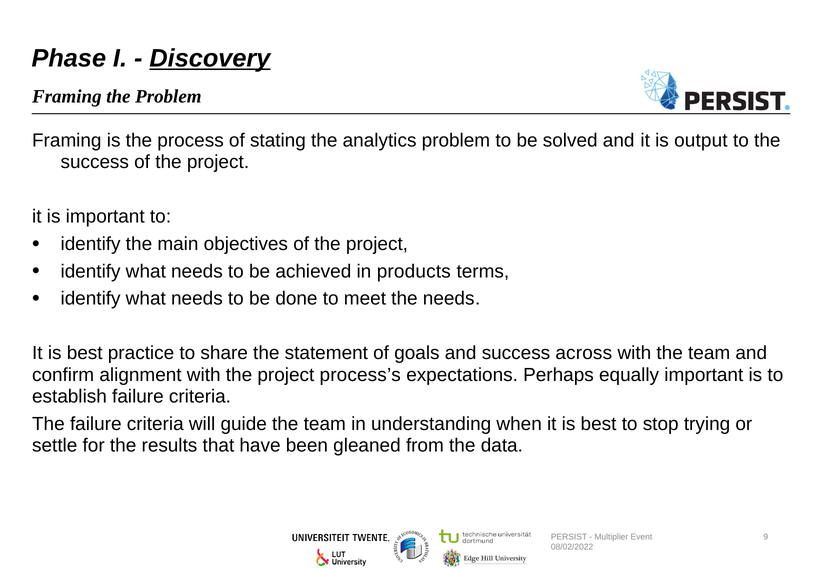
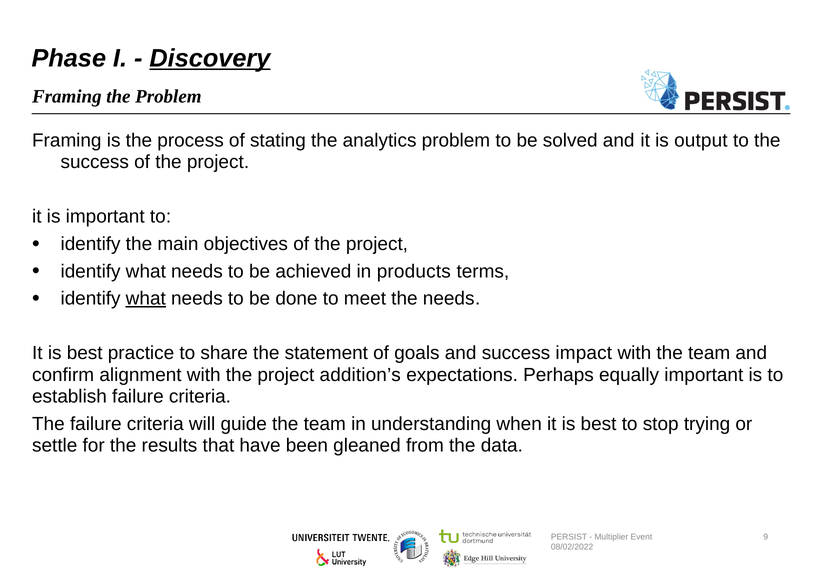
what at (146, 299) underline: none -> present
across: across -> impact
process’s: process’s -> addition’s
